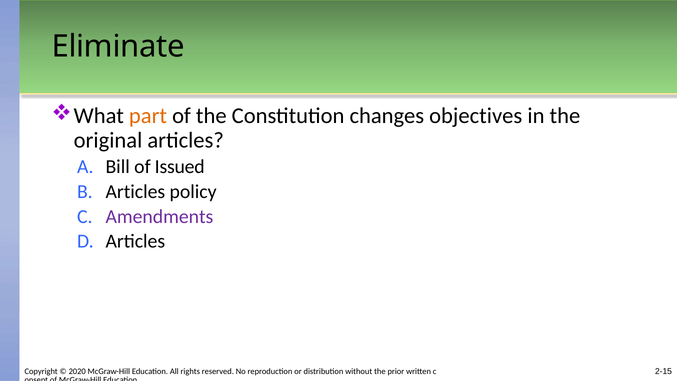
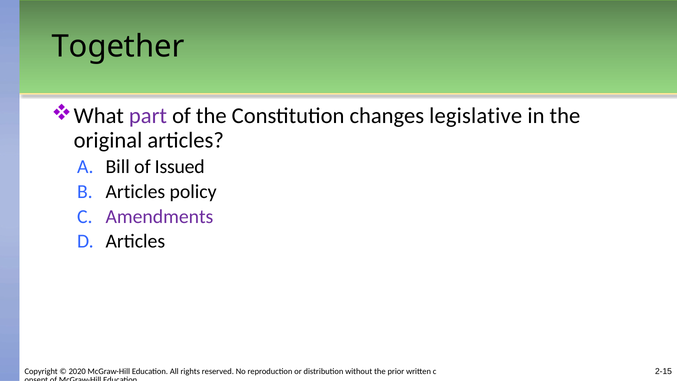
Eliminate: Eliminate -> Together
part colour: orange -> purple
objectives: objectives -> legislative
